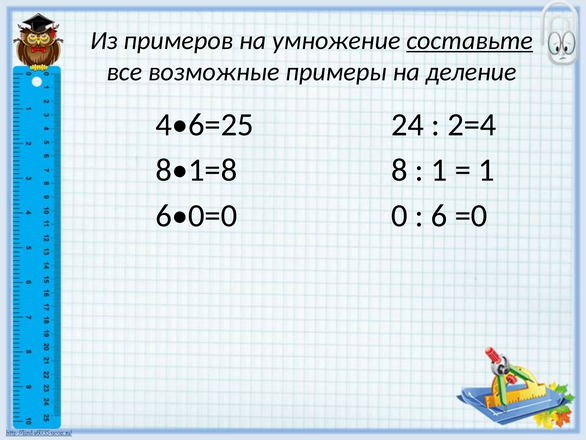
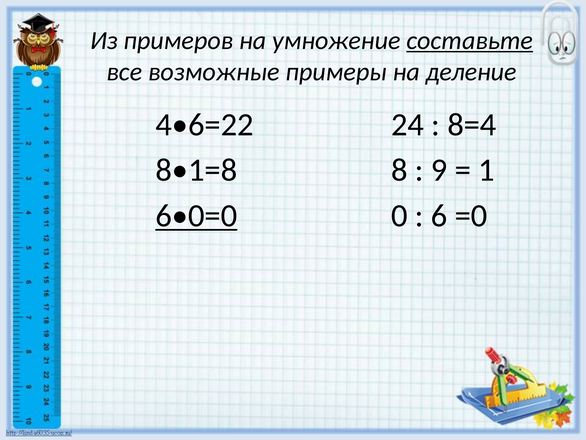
4•6=25: 4•6=25 -> 4•6=22
2=4: 2=4 -> 8=4
1 at (439, 170): 1 -> 9
6•0=0 underline: none -> present
